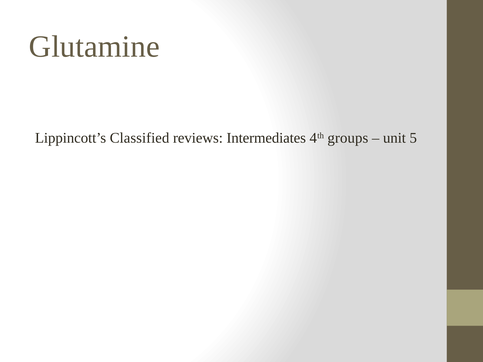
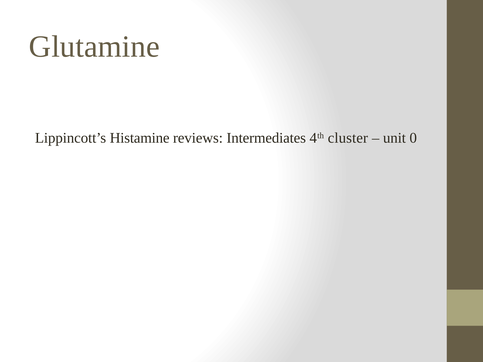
Classified: Classified -> Histamine
groups: groups -> cluster
5: 5 -> 0
